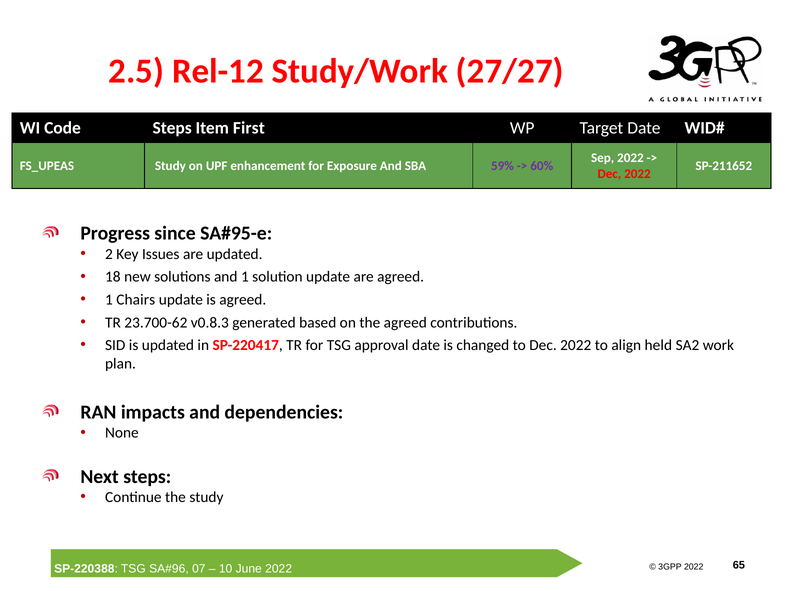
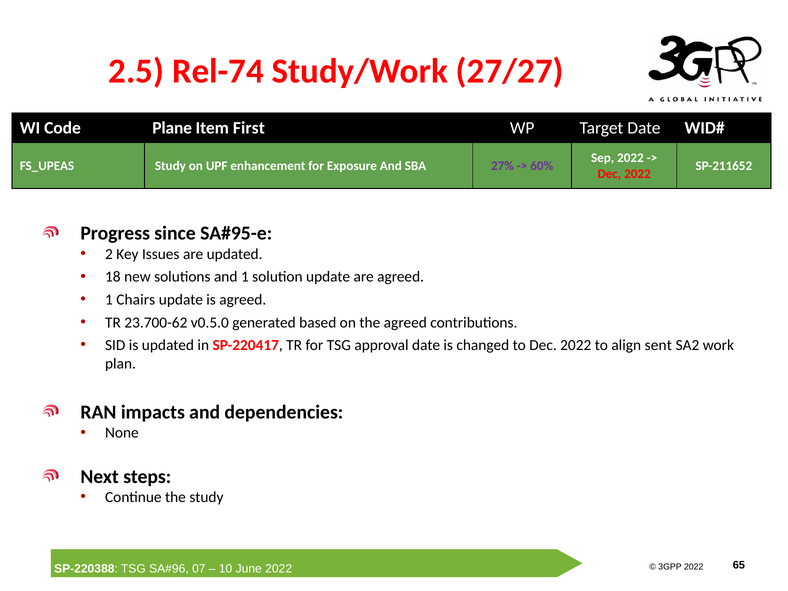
Rel-12: Rel-12 -> Rel-74
Code Steps: Steps -> Plane
59%: 59% -> 27%
v0.8.3: v0.8.3 -> v0.5.0
held: held -> sent
